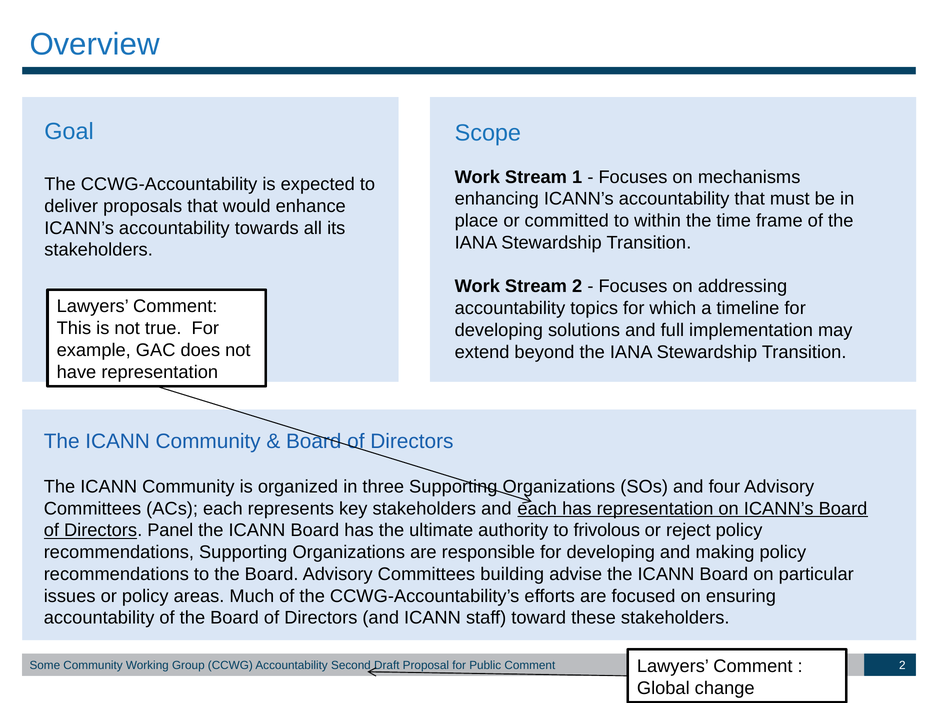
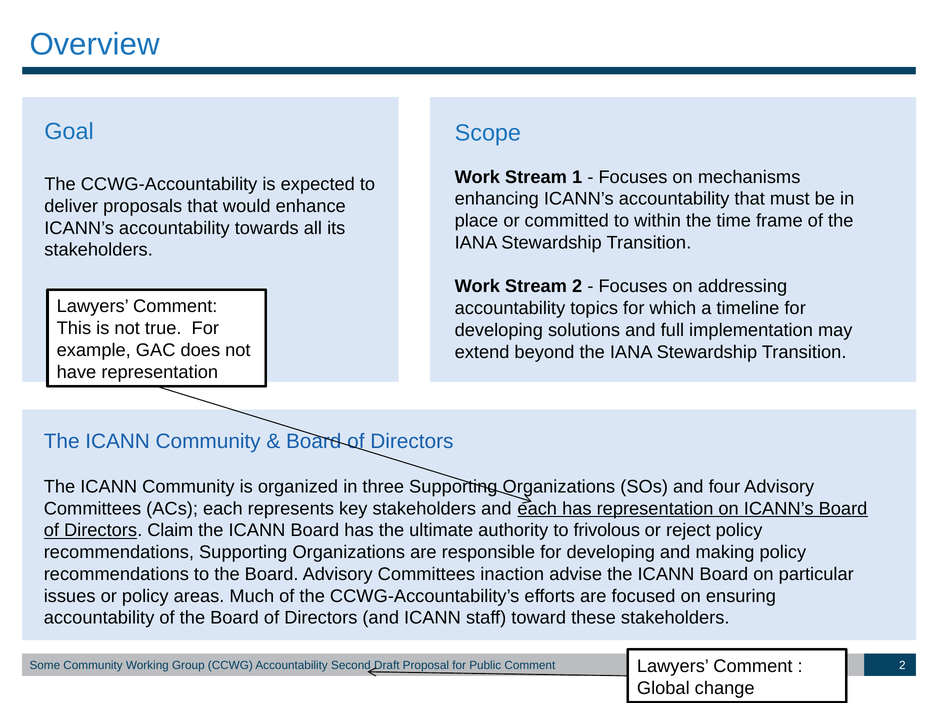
Panel: Panel -> Claim
building: building -> inaction
